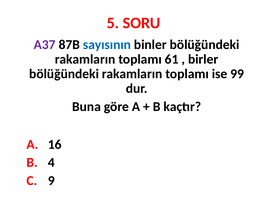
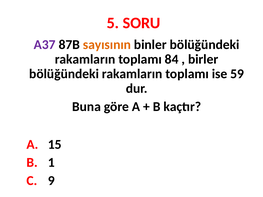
sayısının colour: blue -> orange
61: 61 -> 84
99: 99 -> 59
16: 16 -> 15
4: 4 -> 1
